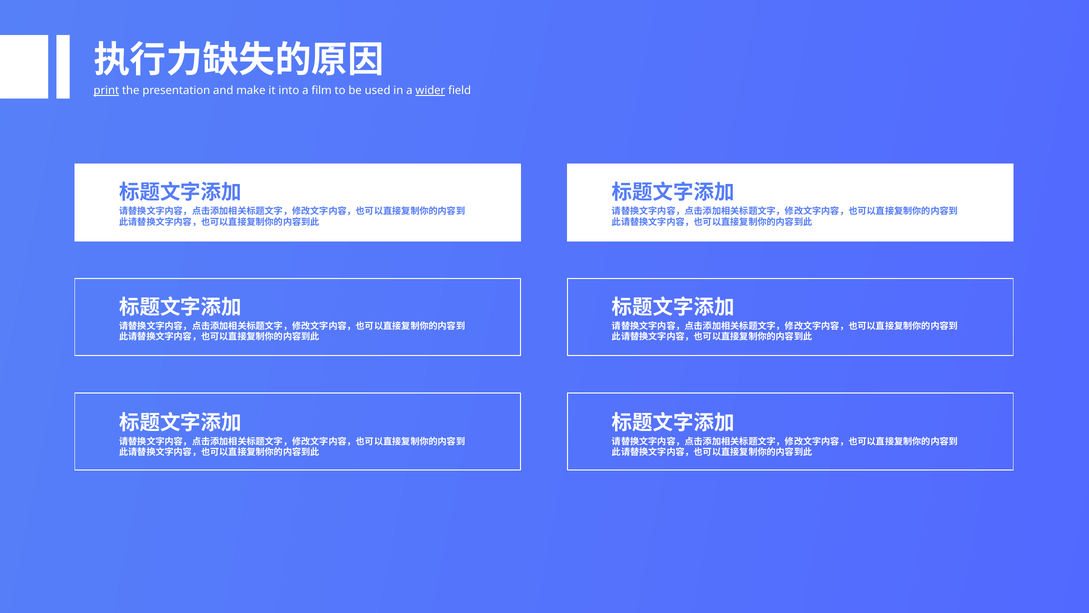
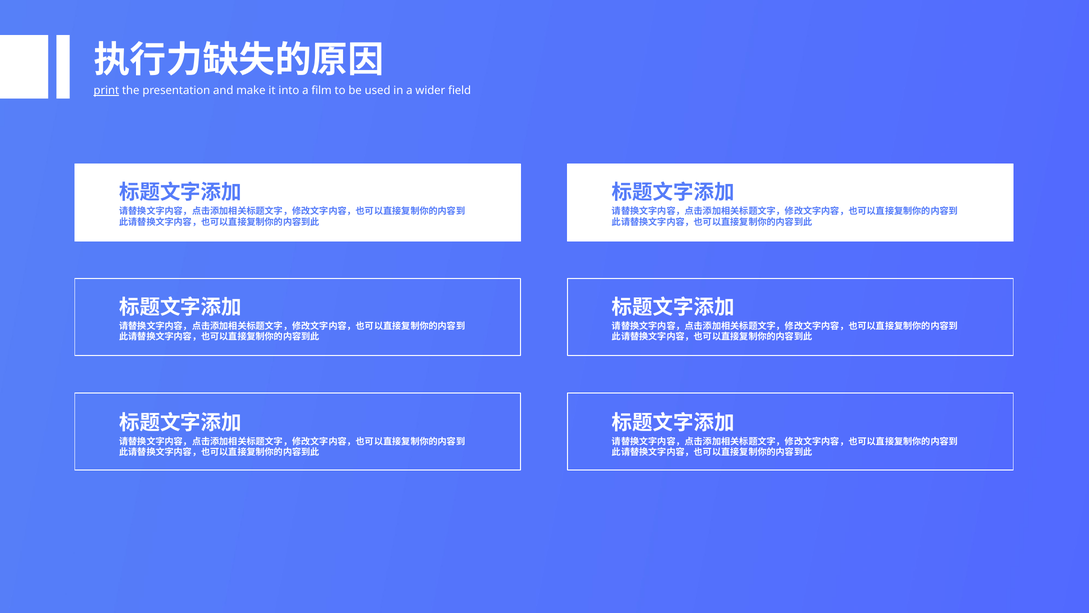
wider underline: present -> none
